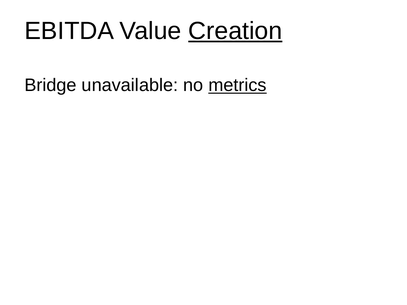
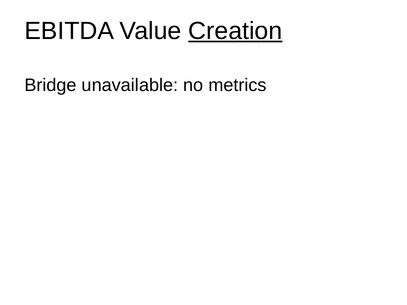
metrics underline: present -> none
